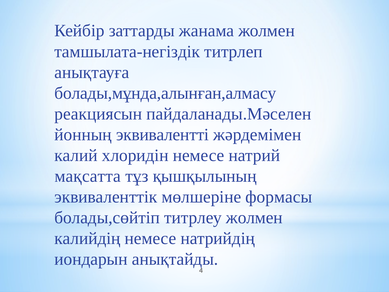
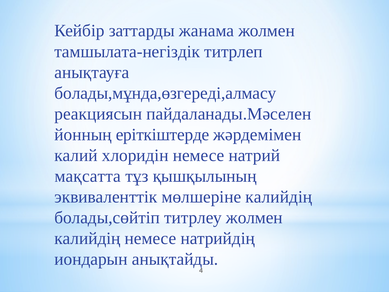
болады,мұнда,алынған,алмасу: болады,мұнда,алынған,алмасу -> болады,мұнда,өзгереді,алмасу
эквивалентті: эквивалентті -> еріткіштерде
мөлшеріне формасы: формасы -> калийдің
